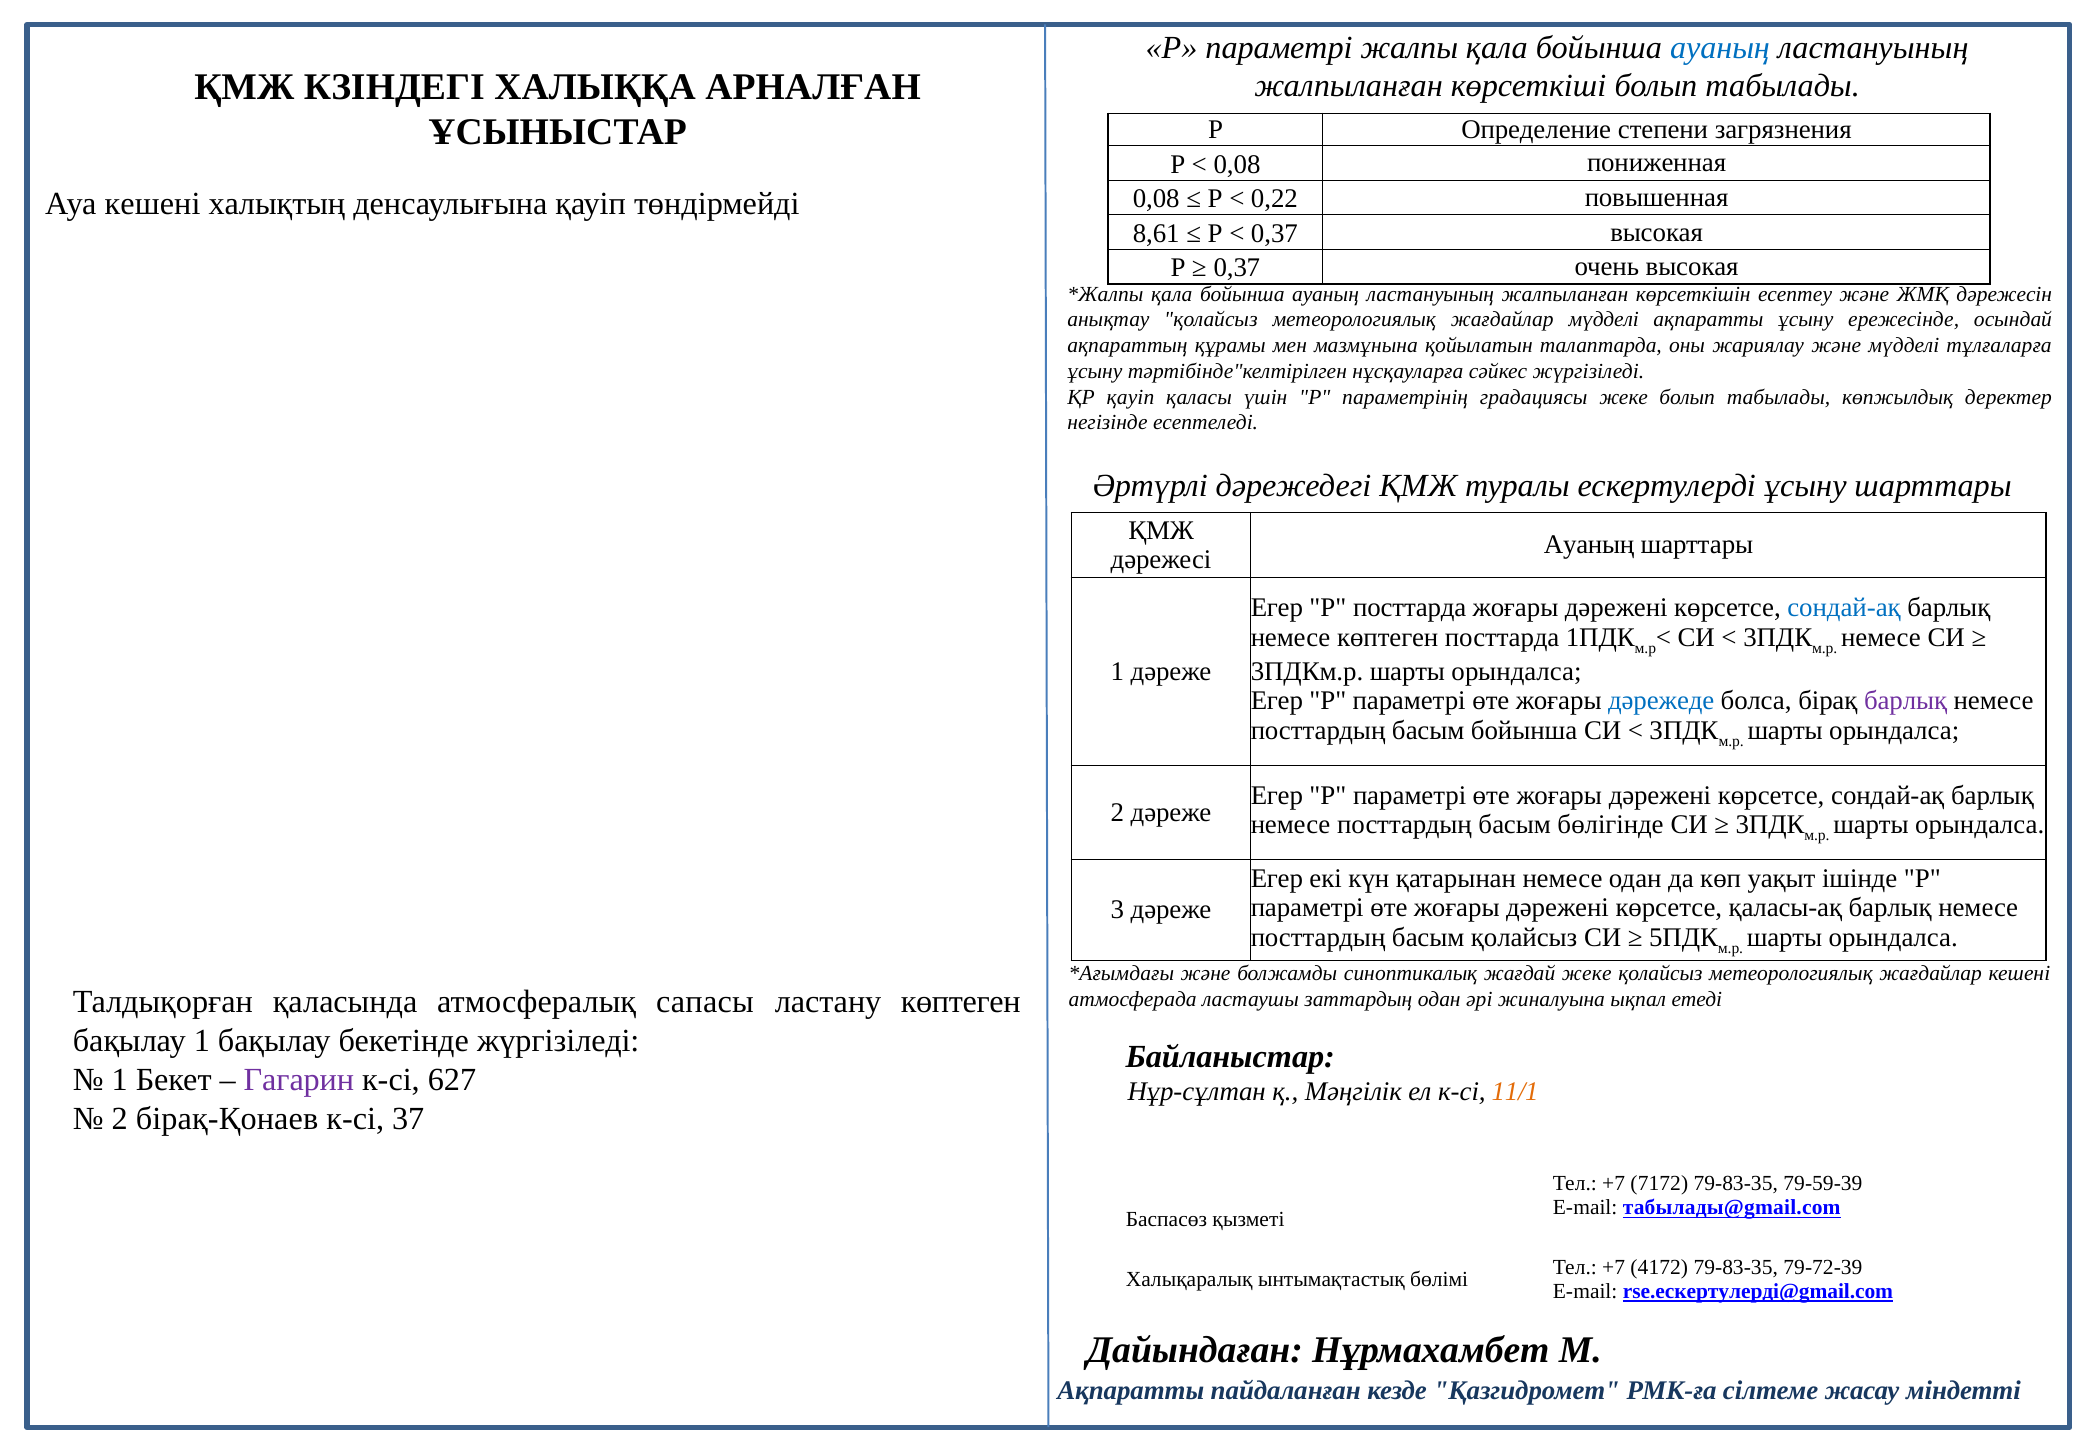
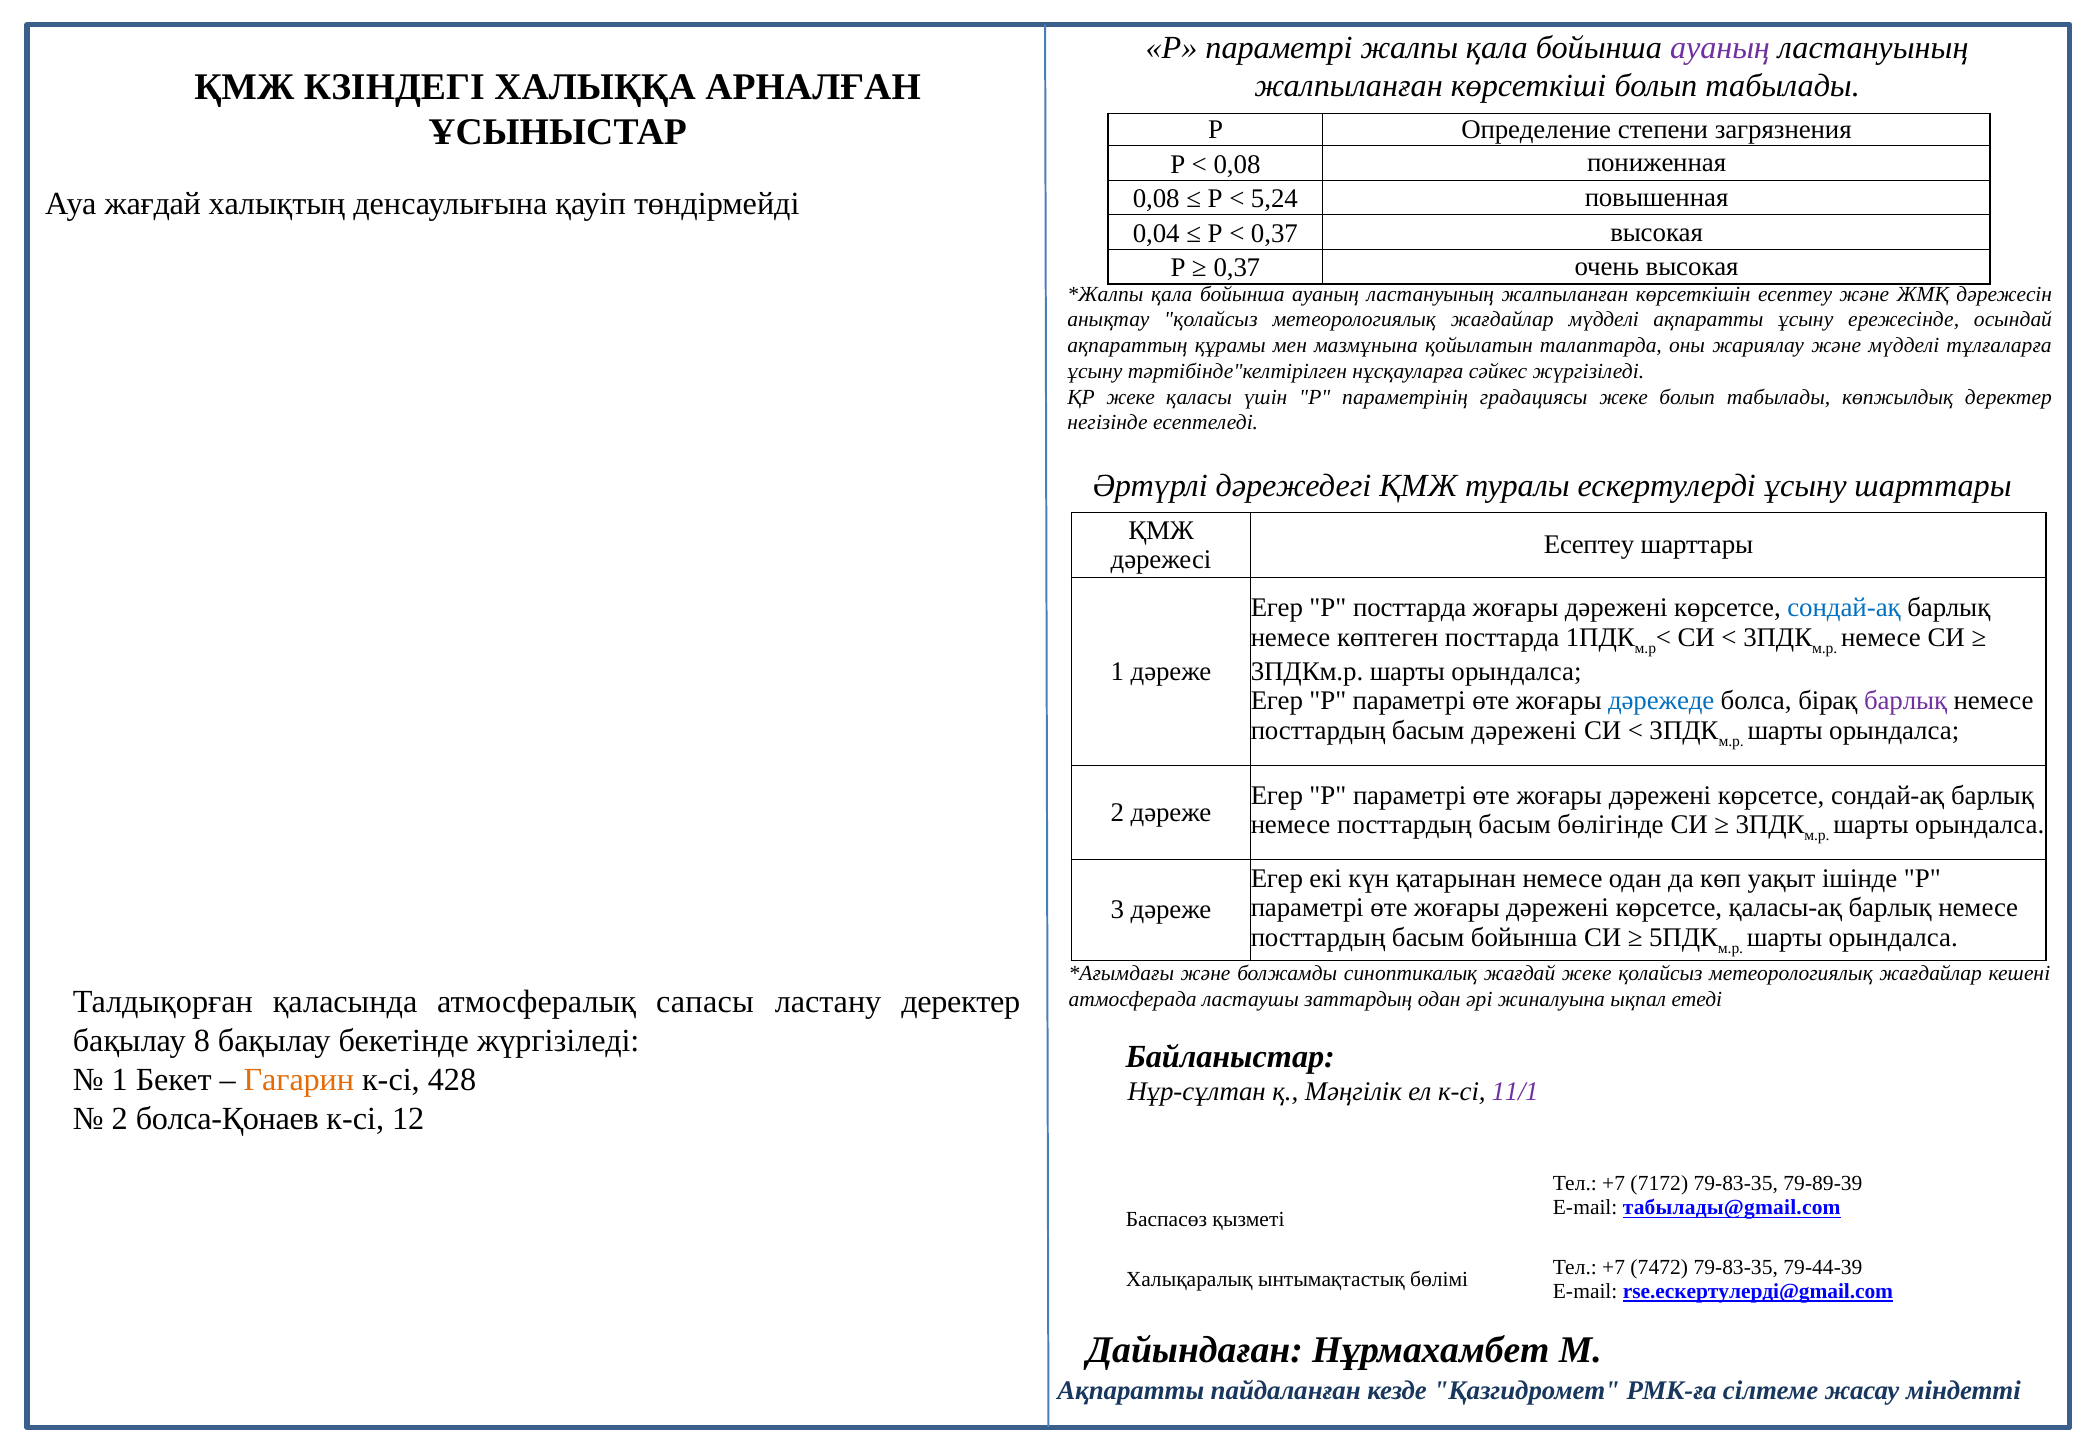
ауаның at (1720, 47) colour: blue -> purple
0,22: 0,22 -> 5,24
Ауа кешені: кешені -> жағдай
8,61: 8,61 -> 0,04
ҚР қауіп: қауіп -> жеке
Ауаның at (1589, 545): Ауаның -> Есептеу
басым бойынша: бойынша -> дәрежені
басым қолайсыз: қолайсыз -> бойынша
ластану көптеген: көптеген -> деректер
бақылау 1: 1 -> 8
Гагарин colour: purple -> orange
627: 627 -> 428
11/1 colour: orange -> purple
бірақ-Қонаев: бірақ-Қонаев -> болса-Қонаев
37: 37 -> 12
79-59-39: 79-59-39 -> 79-89-39
4172: 4172 -> 7472
79-72-39: 79-72-39 -> 79-44-39
